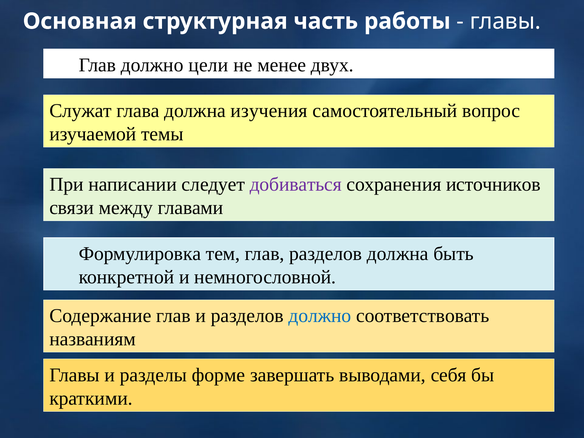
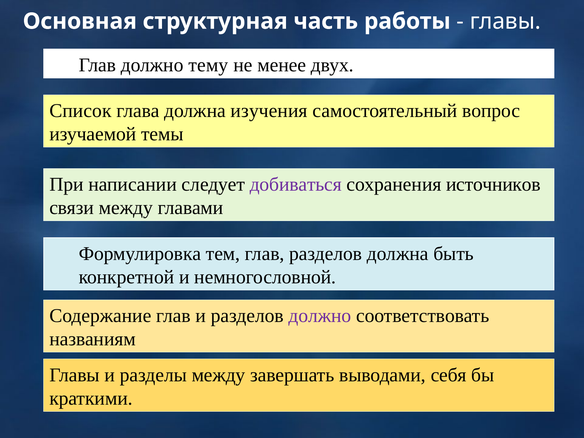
цели: цели -> тему
Служат: Служат -> Список
должно at (320, 316) colour: blue -> purple
разделы форме: форме -> между
